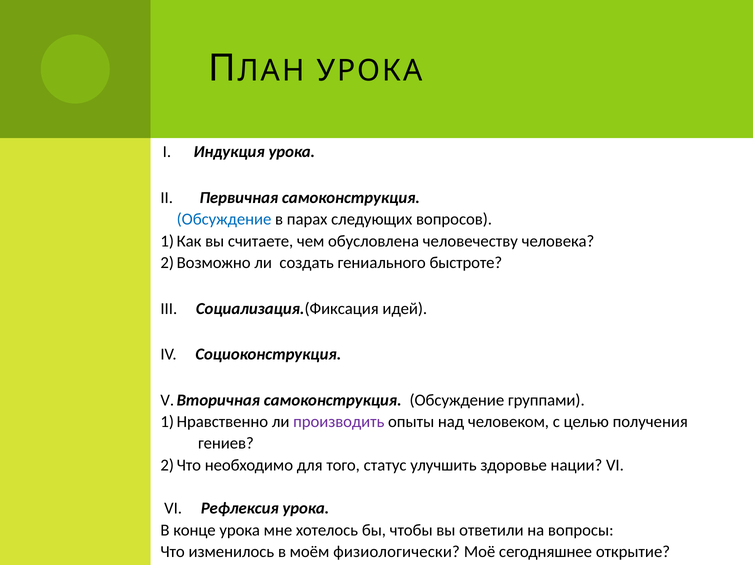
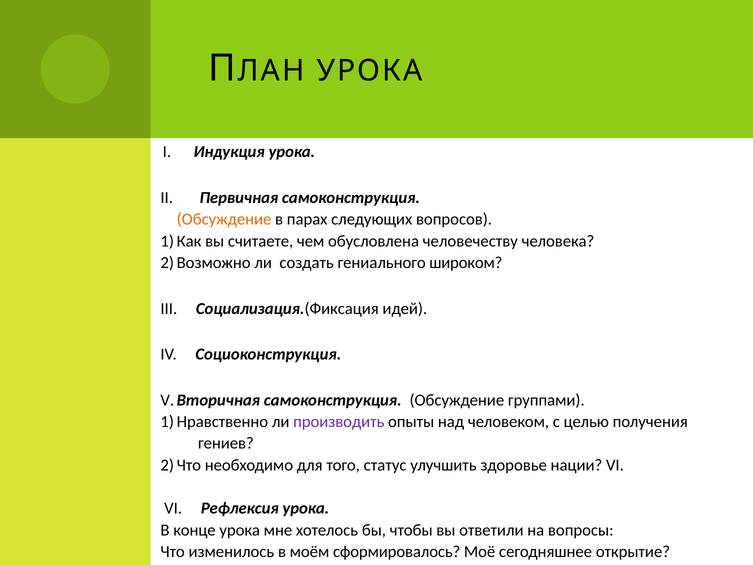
Обсуждение at (224, 219) colour: blue -> orange
быстроте: быстроте -> широком
физиологически: физиологически -> сформировалось
